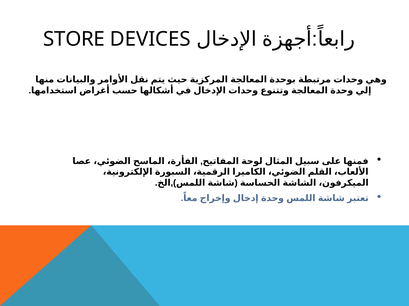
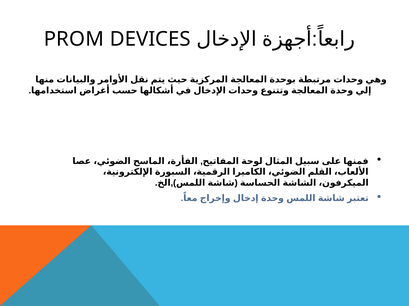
STORE: STORE -> PROM
